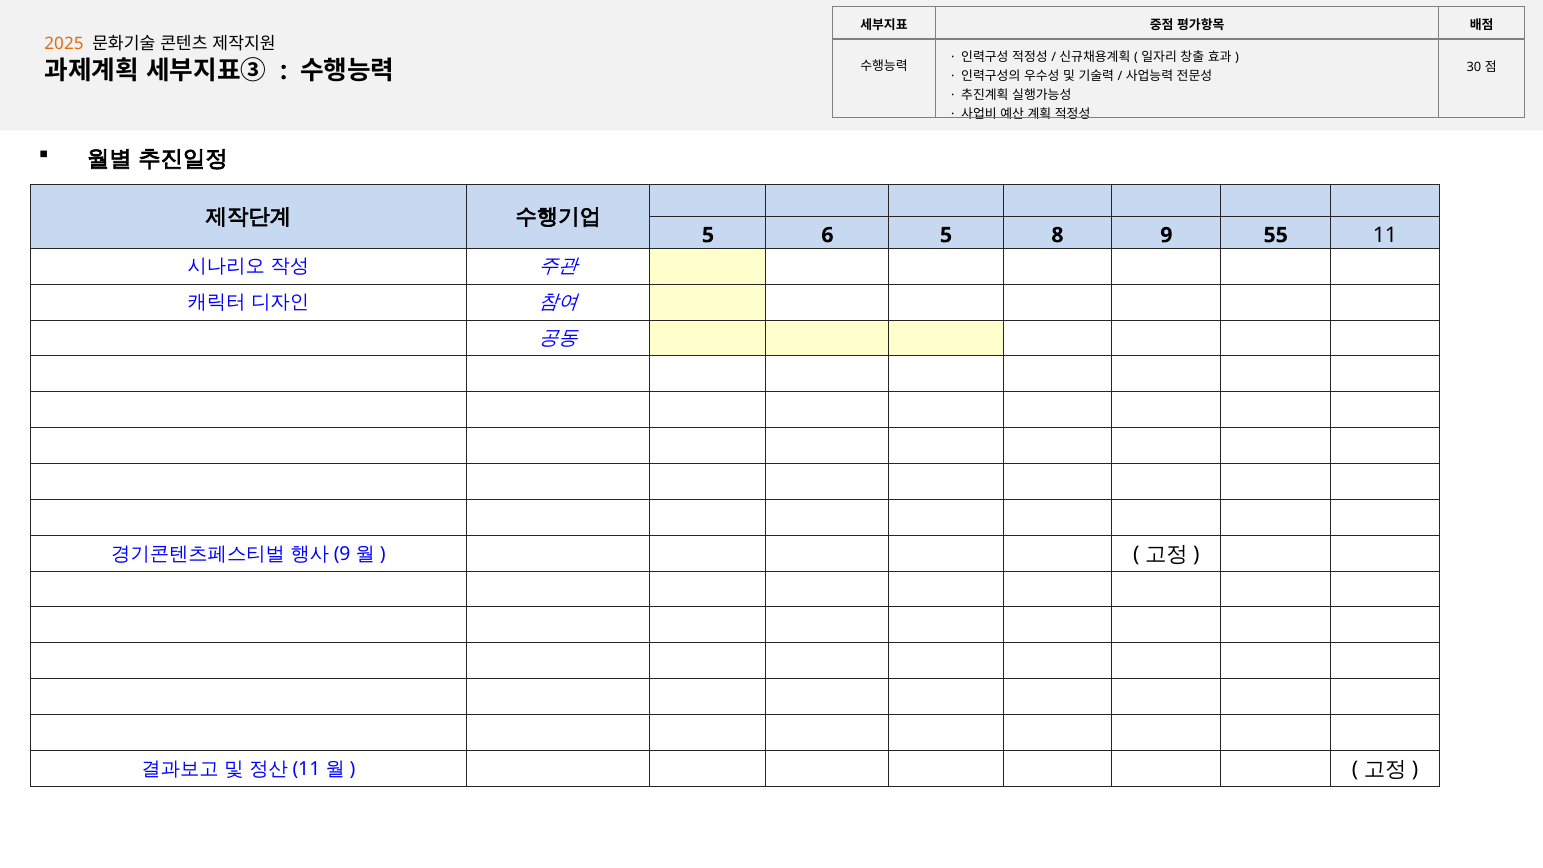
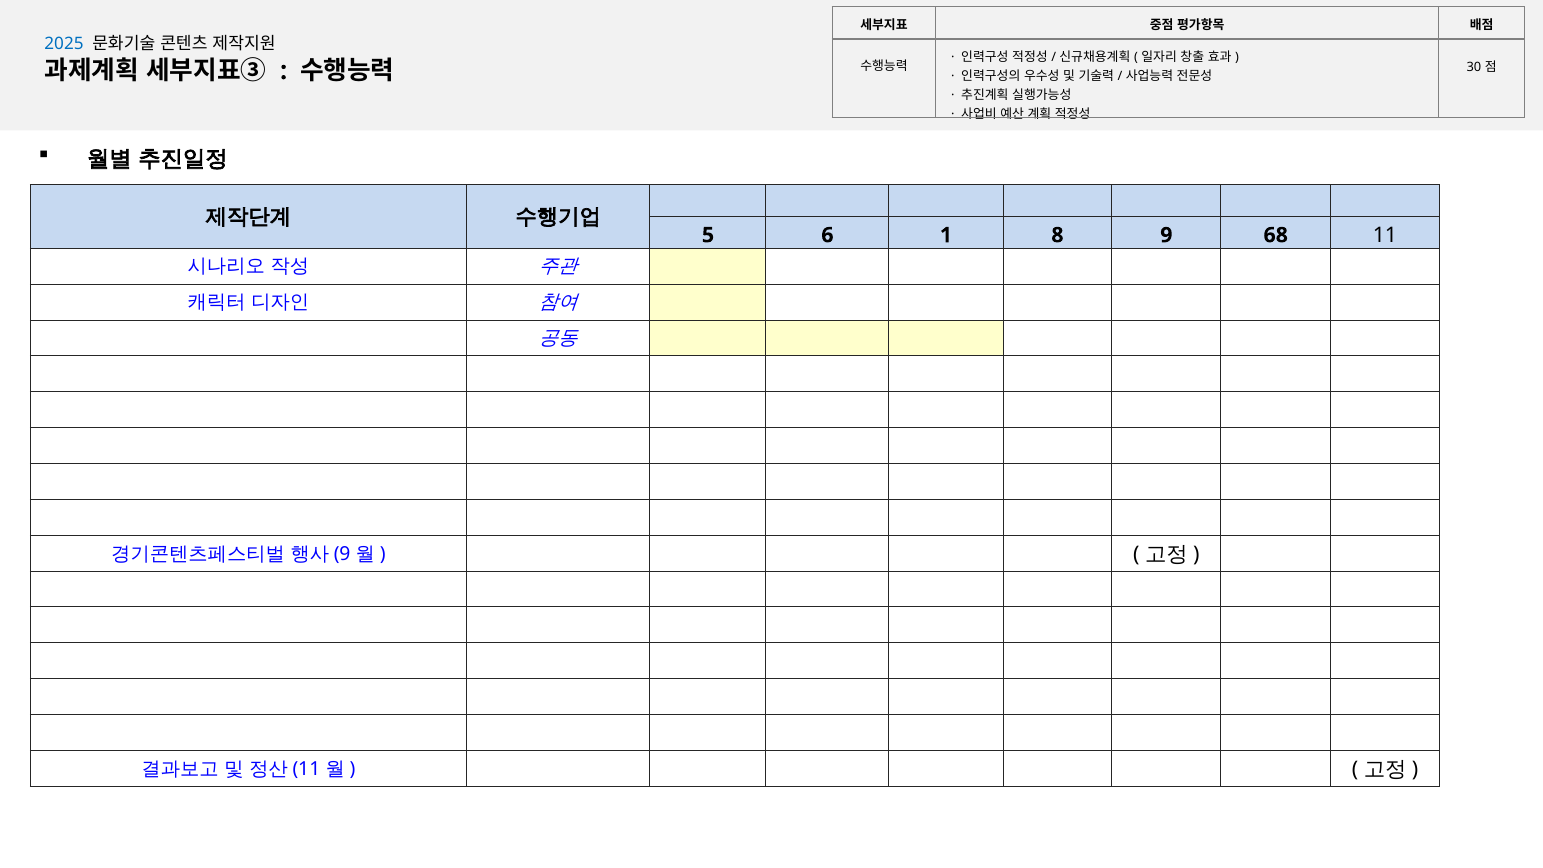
2025 colour: orange -> blue
6 5: 5 -> 1
55: 55 -> 68
